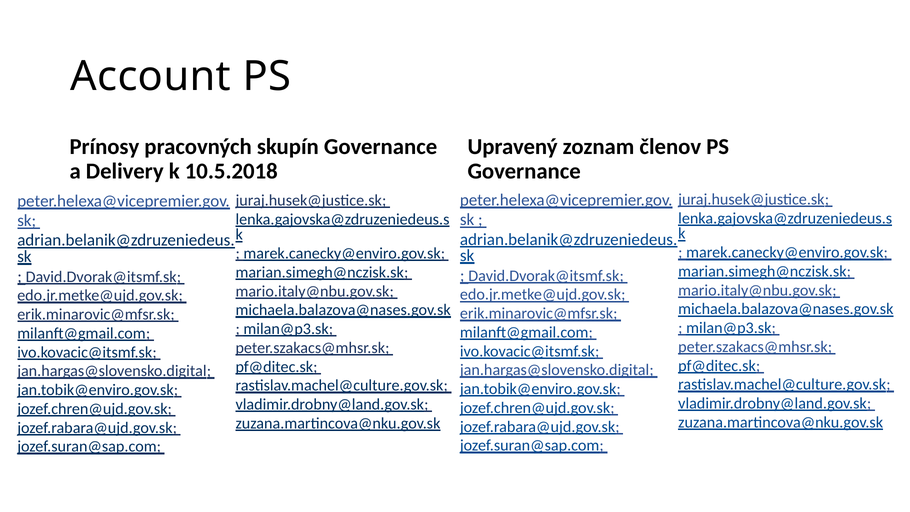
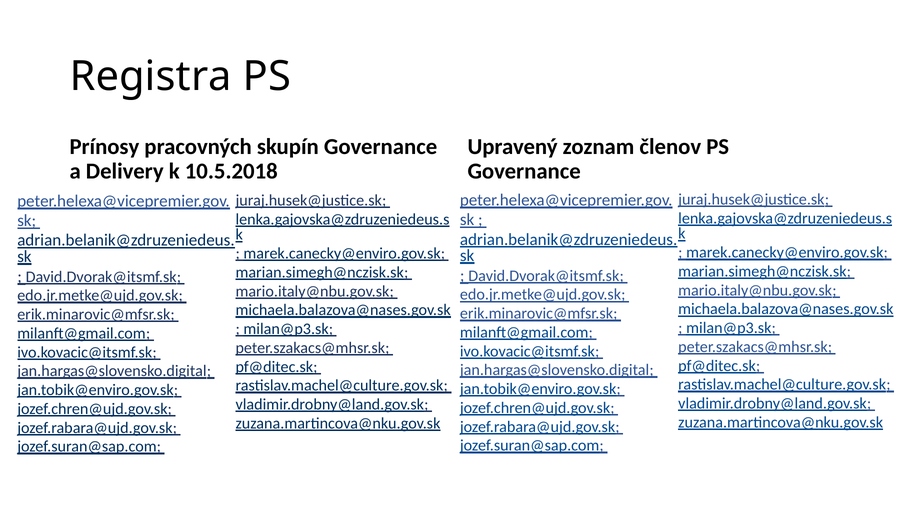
Account: Account -> Registra
